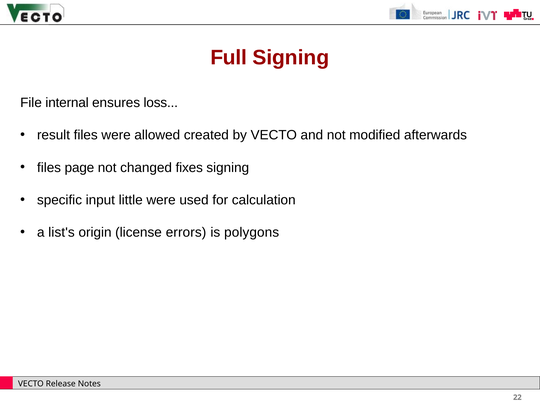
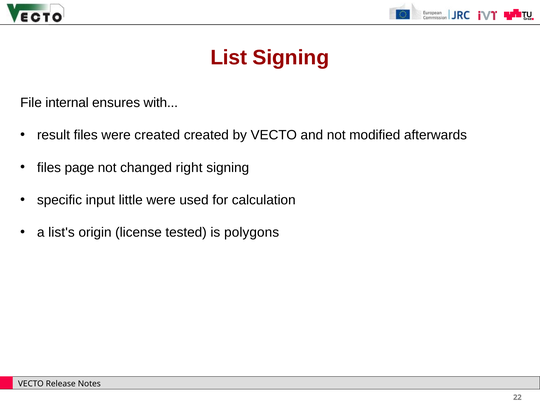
Full: Full -> List
loss: loss -> with
were allowed: allowed -> created
fixes: fixes -> right
errors: errors -> tested
